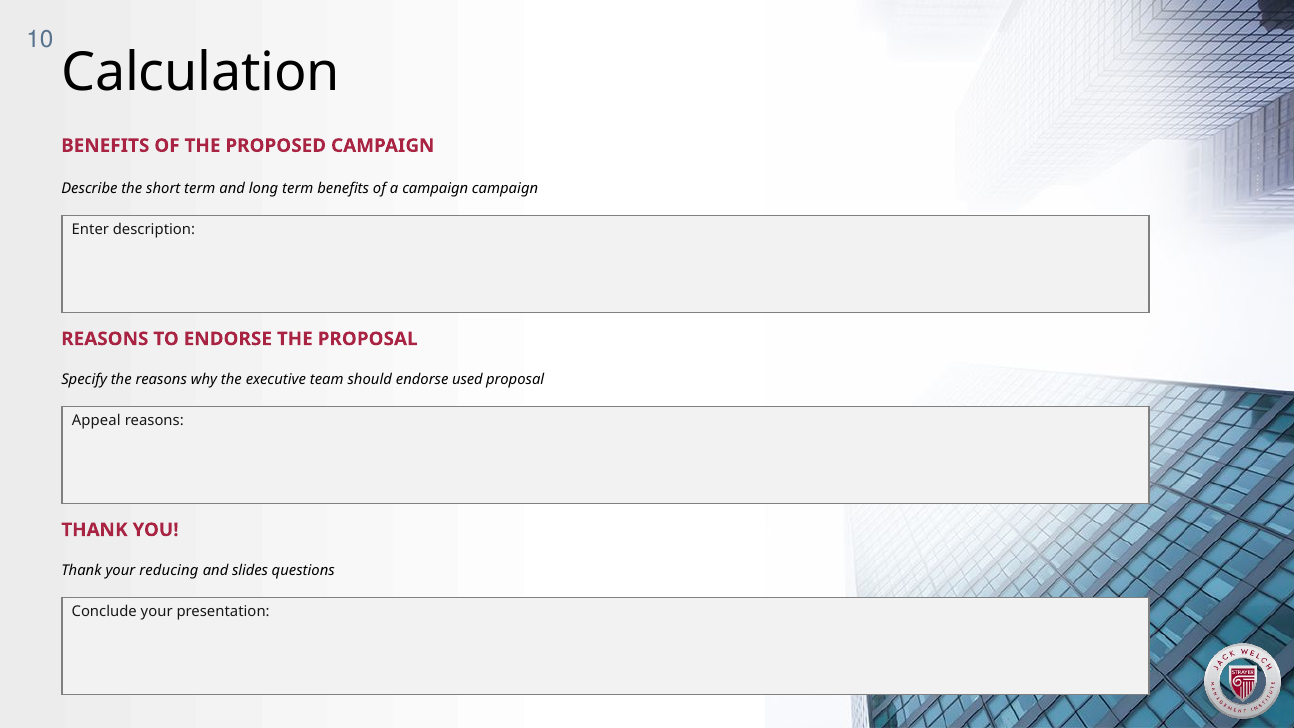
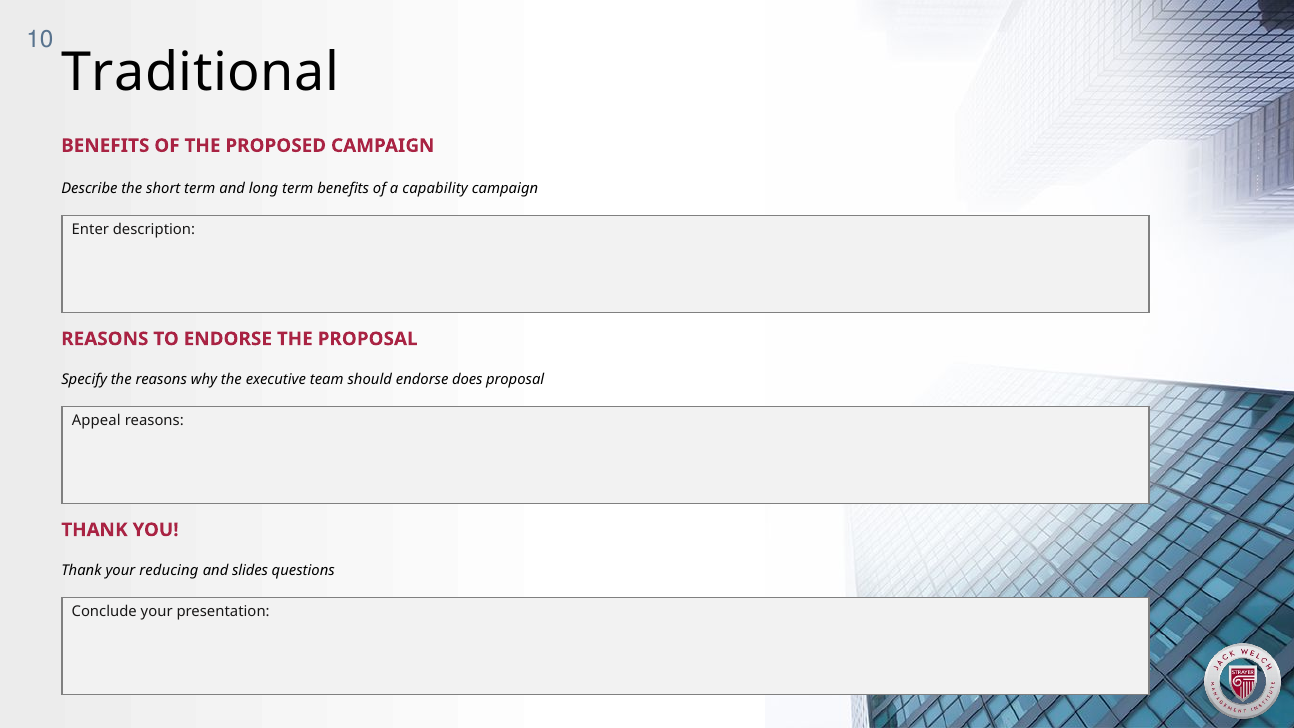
Calculation: Calculation -> Traditional
a campaign: campaign -> capability
used: used -> does
